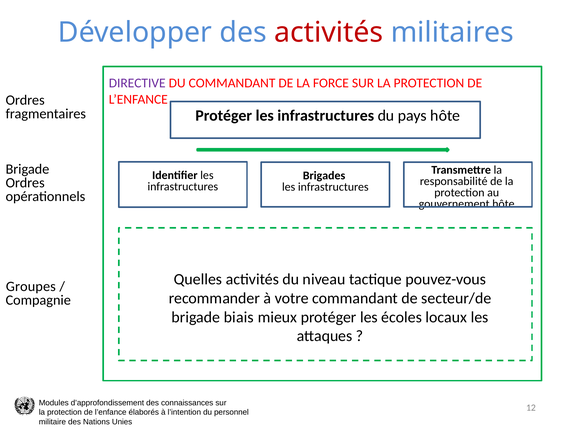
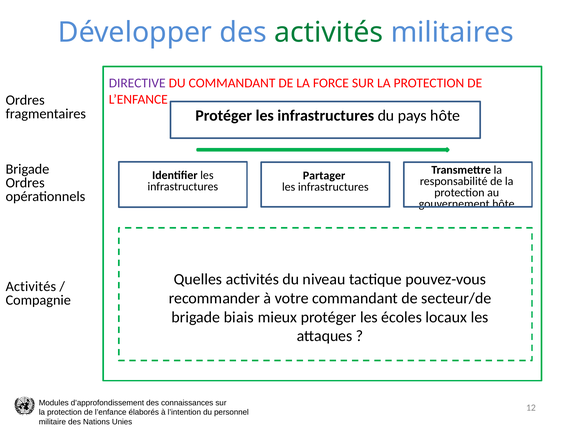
activités at (329, 32) colour: red -> green
Brigades: Brigades -> Partager
Groupes at (31, 287): Groupes -> Activités
